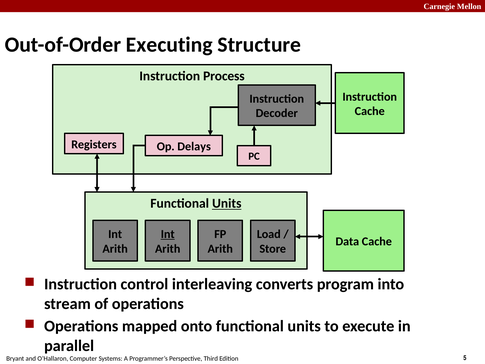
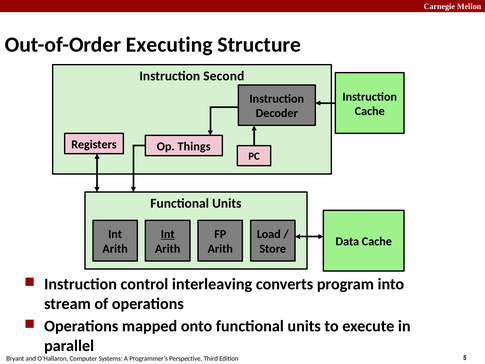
Process: Process -> Second
Delays: Delays -> Things
Units at (227, 203) underline: present -> none
